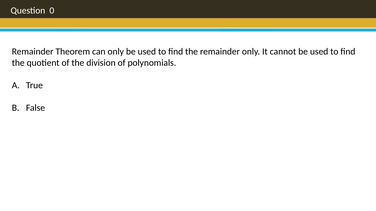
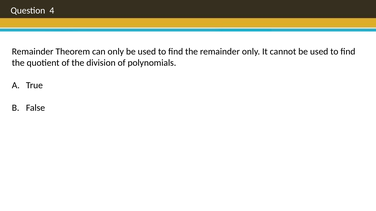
0: 0 -> 4
